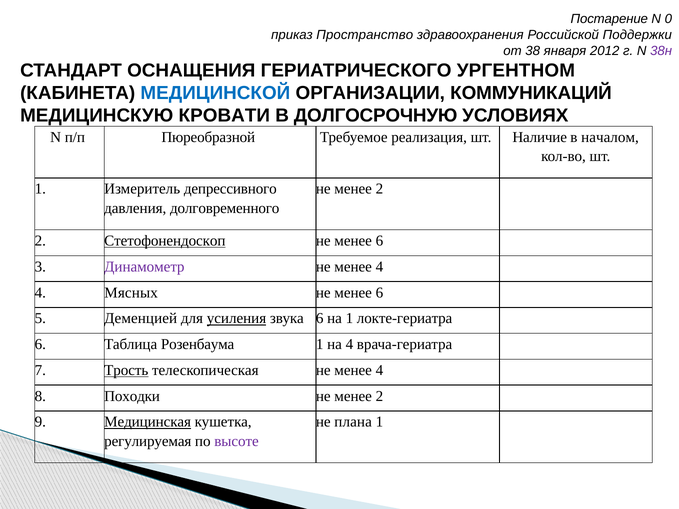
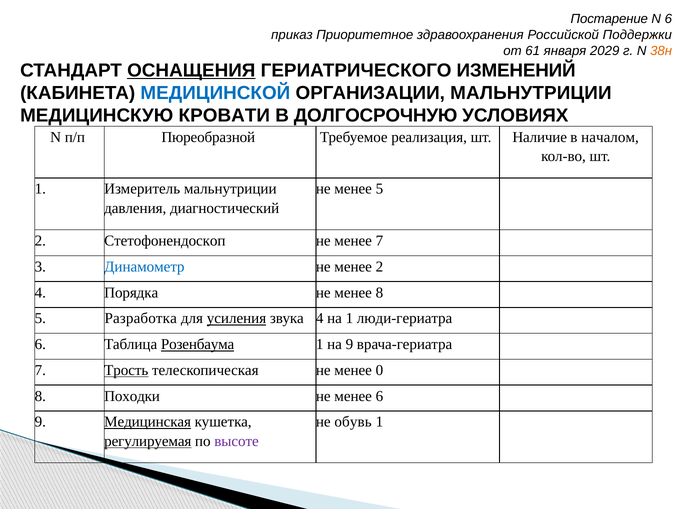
N 0: 0 -> 6
Пространство: Пространство -> Приоритетное
38: 38 -> 61
2012: 2012 -> 2029
38н colour: purple -> orange
ОСНАЩЕНИЯ underline: none -> present
УРГЕНТНОМ: УРГЕНТНОМ -> ИЗМЕНЕНИЙ
ОРГАНИЗАЦИИ КОММУНИКАЦИЙ: КОММУНИКАЦИЙ -> МАЛЬНУТРИЦИИ
Измеритель депрессивного: депрессивного -> мальнутриции
2 at (379, 189): 2 -> 5
долговременного: долговременного -> диагностический
Стетофонендоскоп underline: present -> none
6 at (379, 241): 6 -> 7
Динамометр colour: purple -> blue
4 at (379, 267): 4 -> 2
Мясных: Мясных -> Порядка
6 at (379, 293): 6 -> 8
Деменцией: Деменцией -> Разработка
звука 6: 6 -> 4
локте-гериатра: локте-гериатра -> люди-гериатра
Розенбаума underline: none -> present
на 4: 4 -> 9
телескопическая не менее 4: 4 -> 0
2 at (379, 396): 2 -> 6
плана: плана -> обувь
регулируемая underline: none -> present
